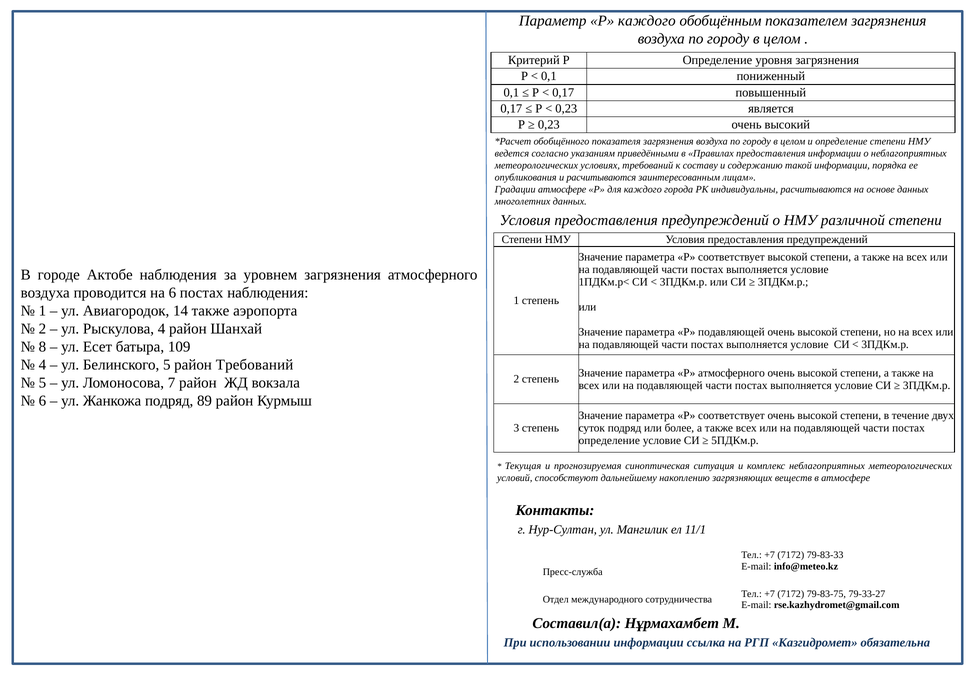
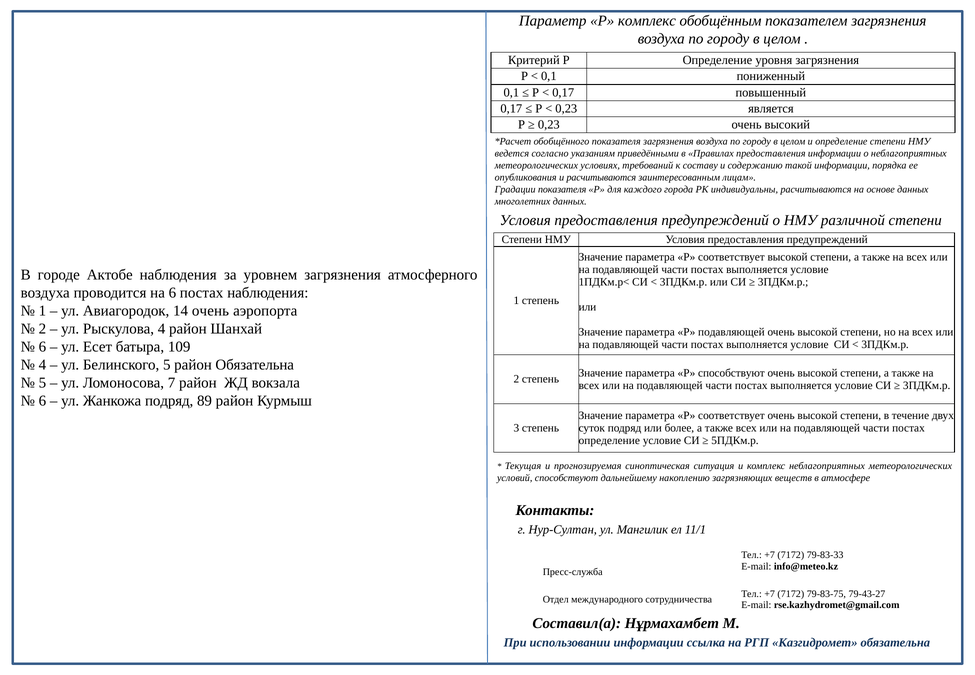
Р каждого: каждого -> комплекс
Градации атмосфере: атмосфере -> показателя
14 также: также -> очень
8 at (42, 347): 8 -> 6
район Требований: Требований -> Обязательна
Р атмосферного: атмосферного -> способствуют
79-33-27: 79-33-27 -> 79-43-27
